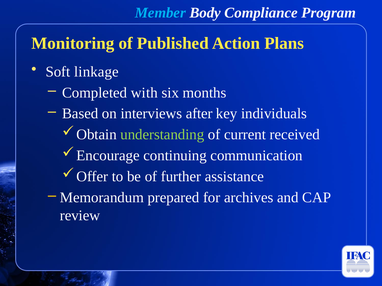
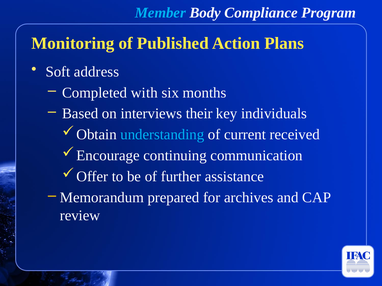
linkage: linkage -> address
after: after -> their
understanding colour: light green -> light blue
